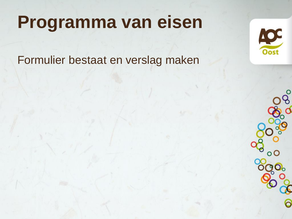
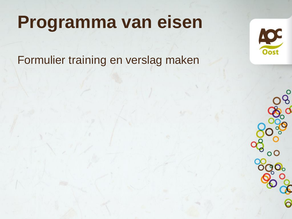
bestaat: bestaat -> training
